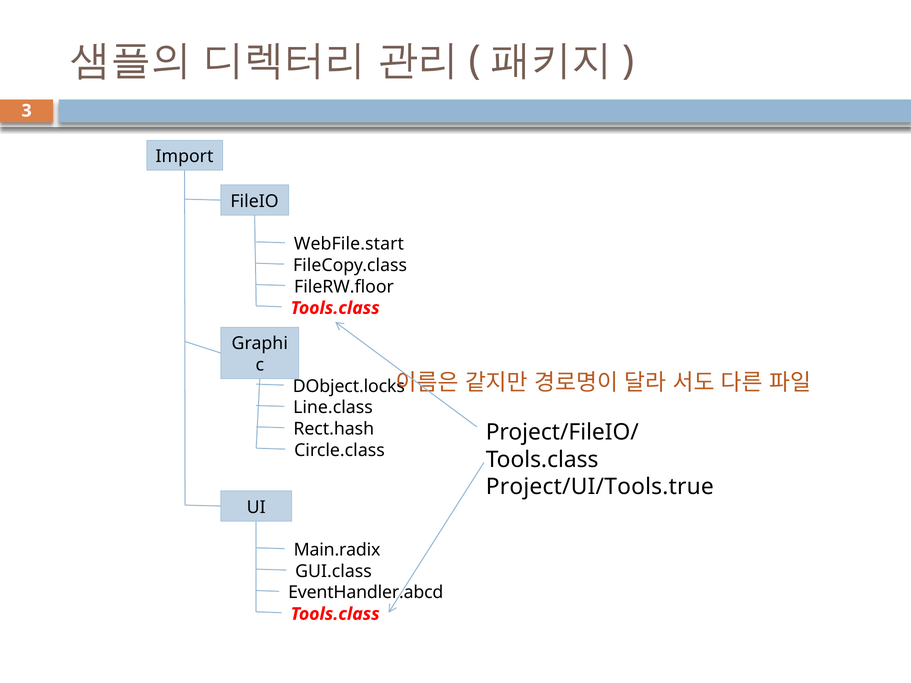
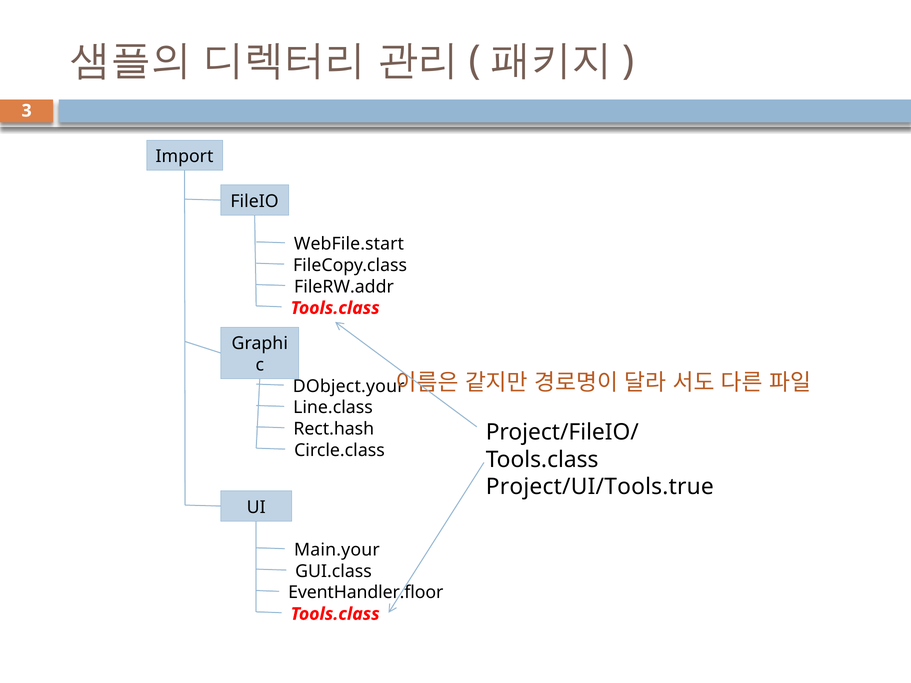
FileRW.floor: FileRW.floor -> FileRW.addr
DObject.locks: DObject.locks -> DObject.your
Main.radix: Main.radix -> Main.your
EventHandler.abcd: EventHandler.abcd -> EventHandler.floor
